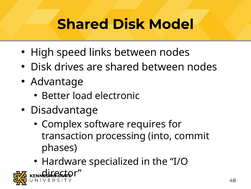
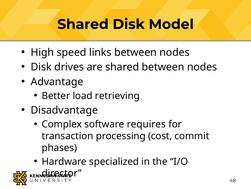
electronic: electronic -> retrieving
into: into -> cost
